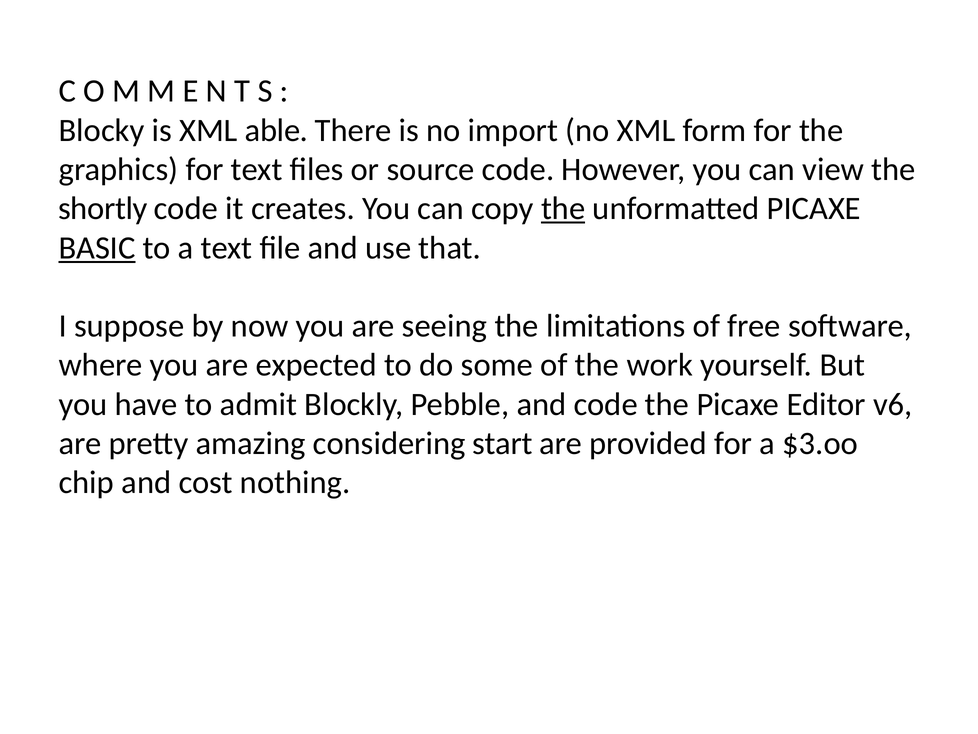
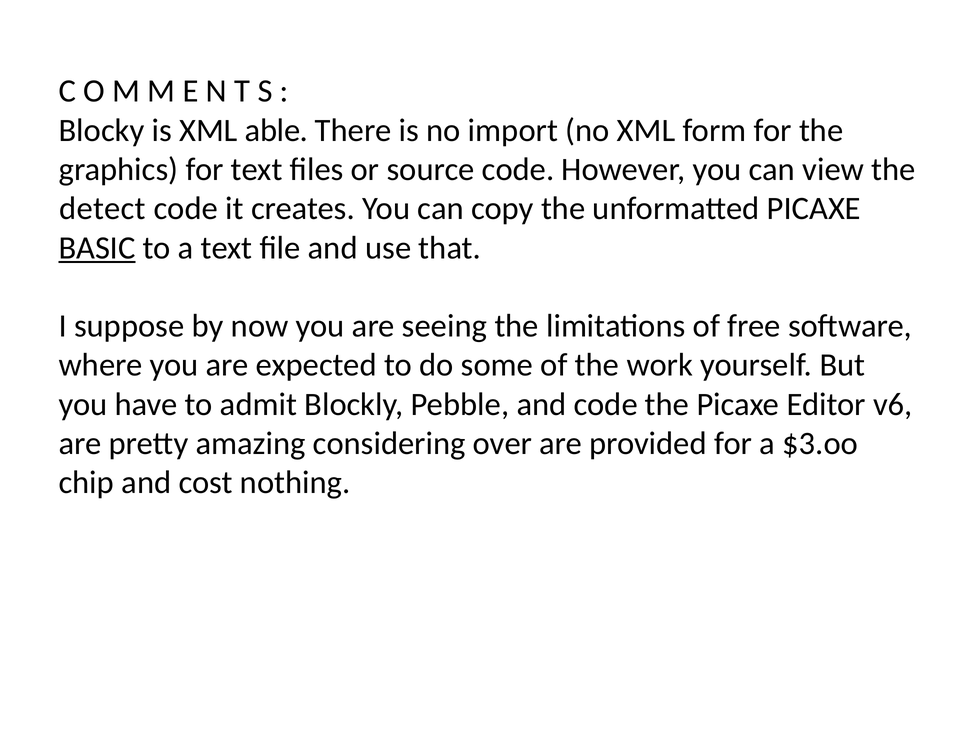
shortly: shortly -> detect
the at (563, 208) underline: present -> none
start: start -> over
